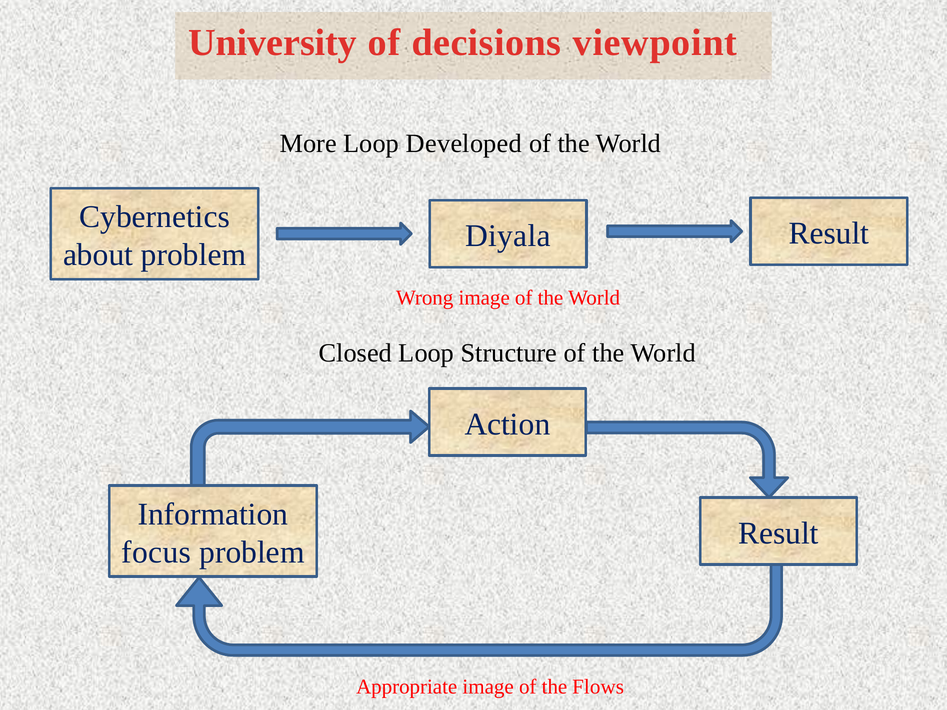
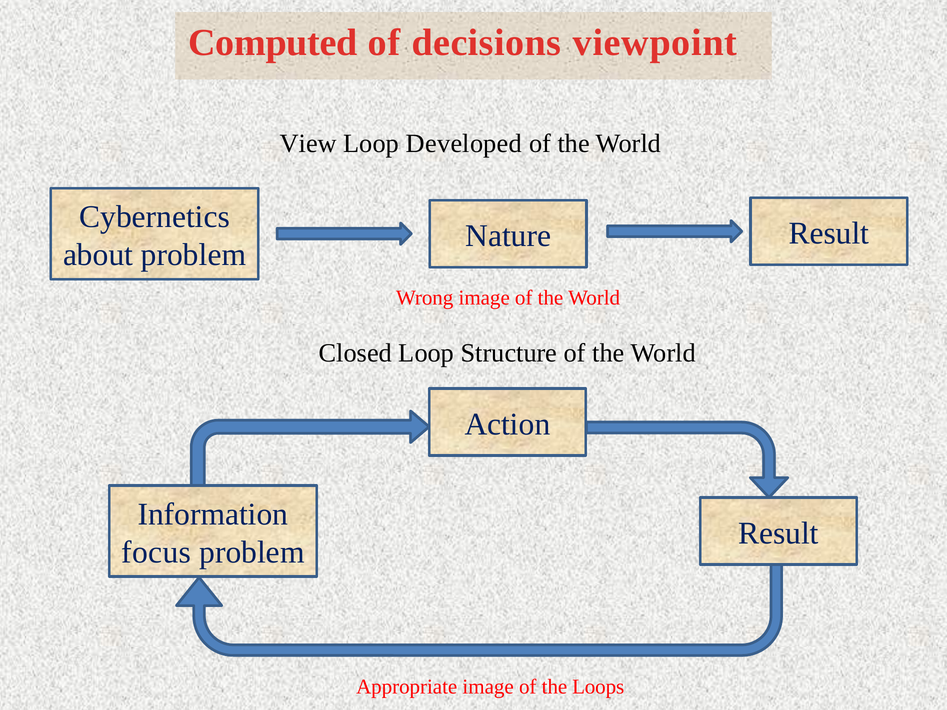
University: University -> Computed
More: More -> View
Diyala: Diyala -> Nature
Flows: Flows -> Loops
